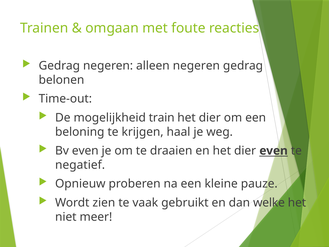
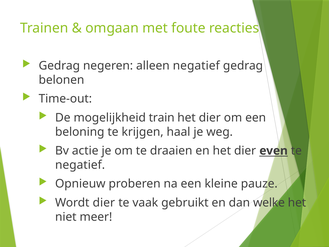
alleen negeren: negeren -> negatief
Bv even: even -> actie
Wordt zien: zien -> dier
